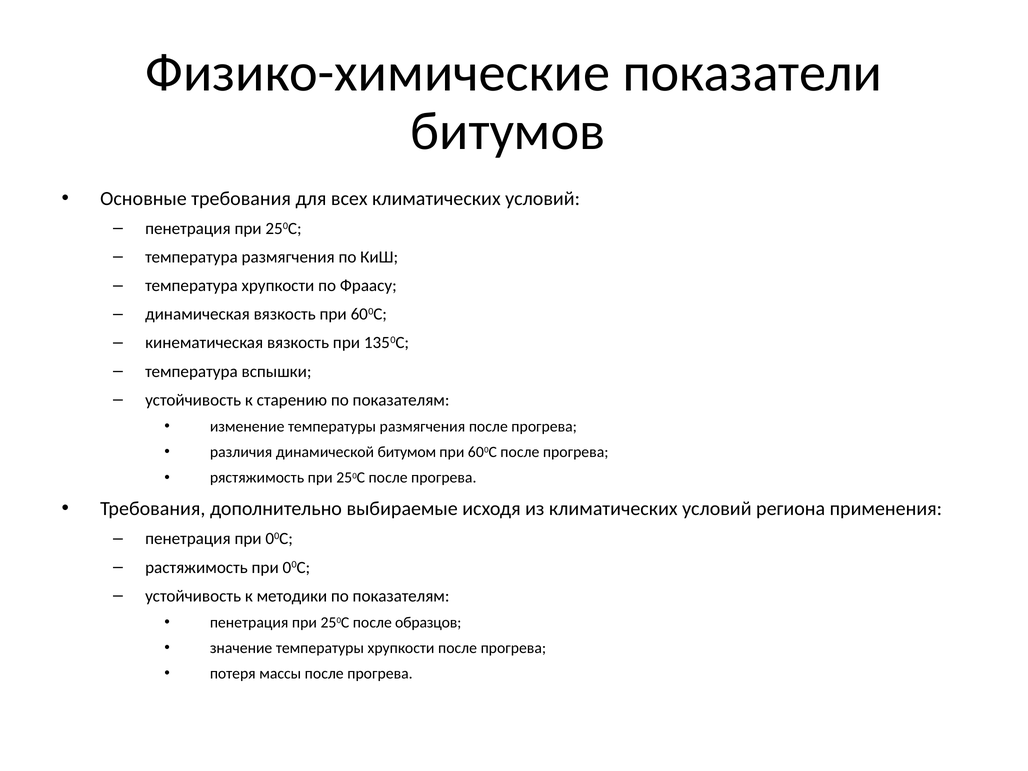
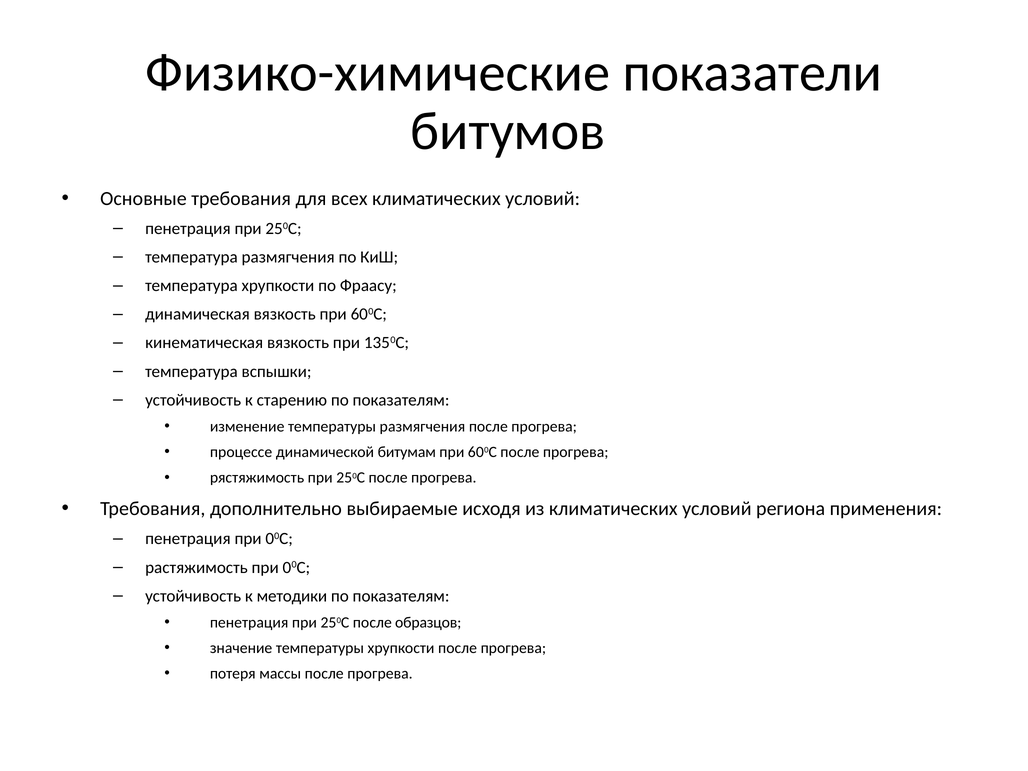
различия: различия -> процессе
битумом: битумом -> битумам
